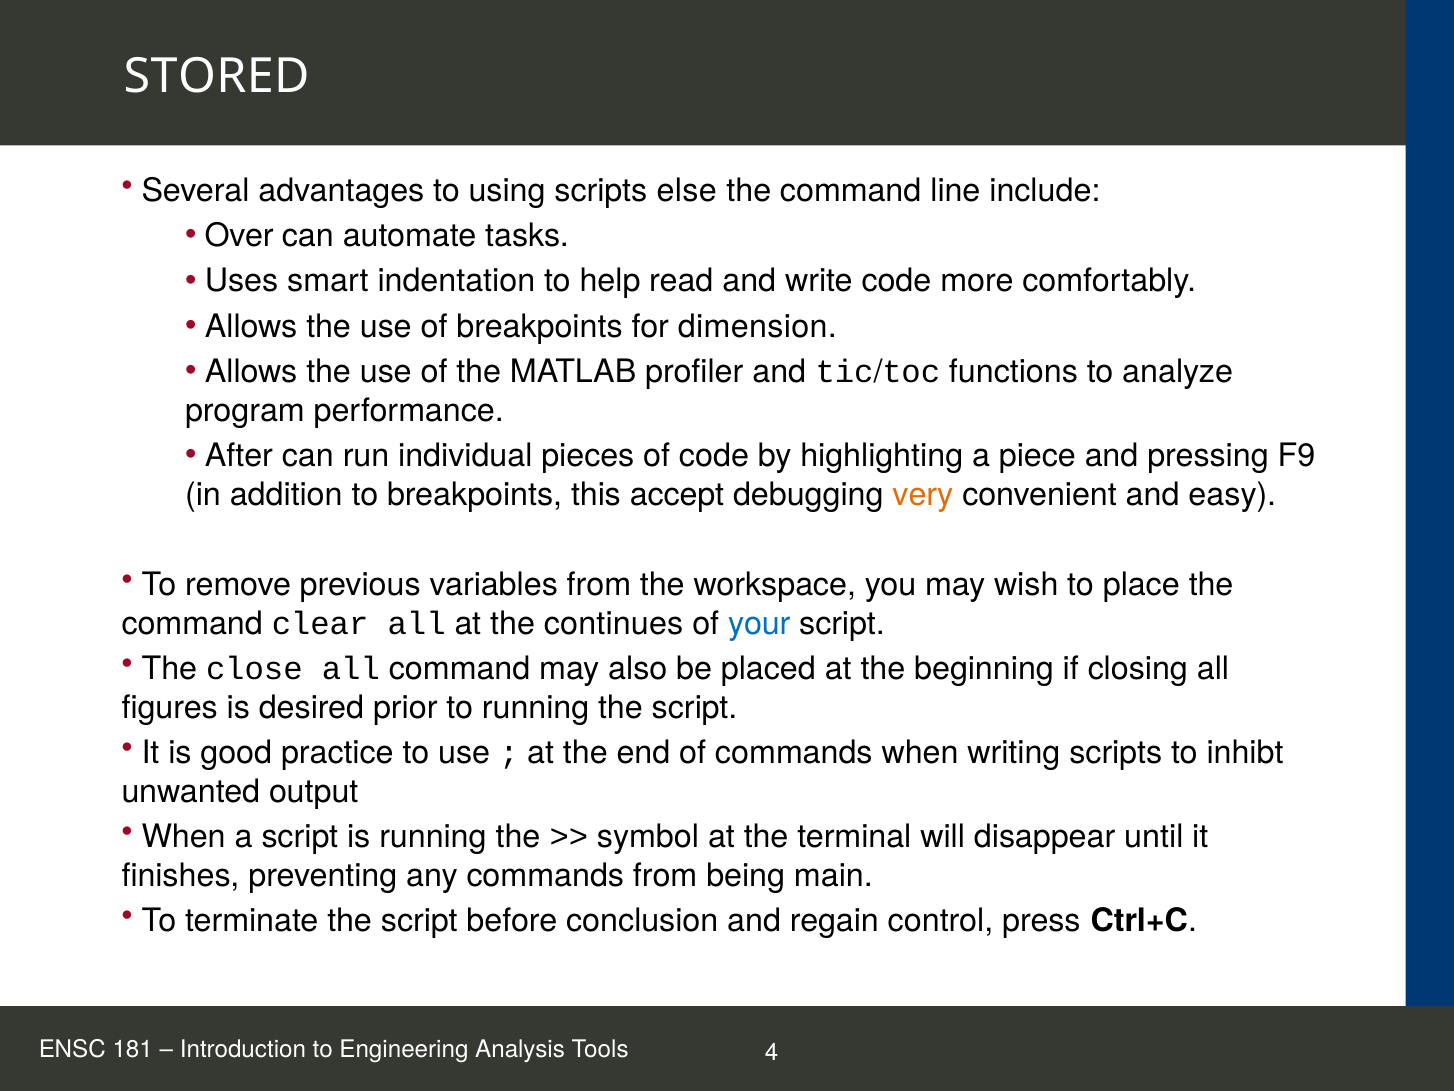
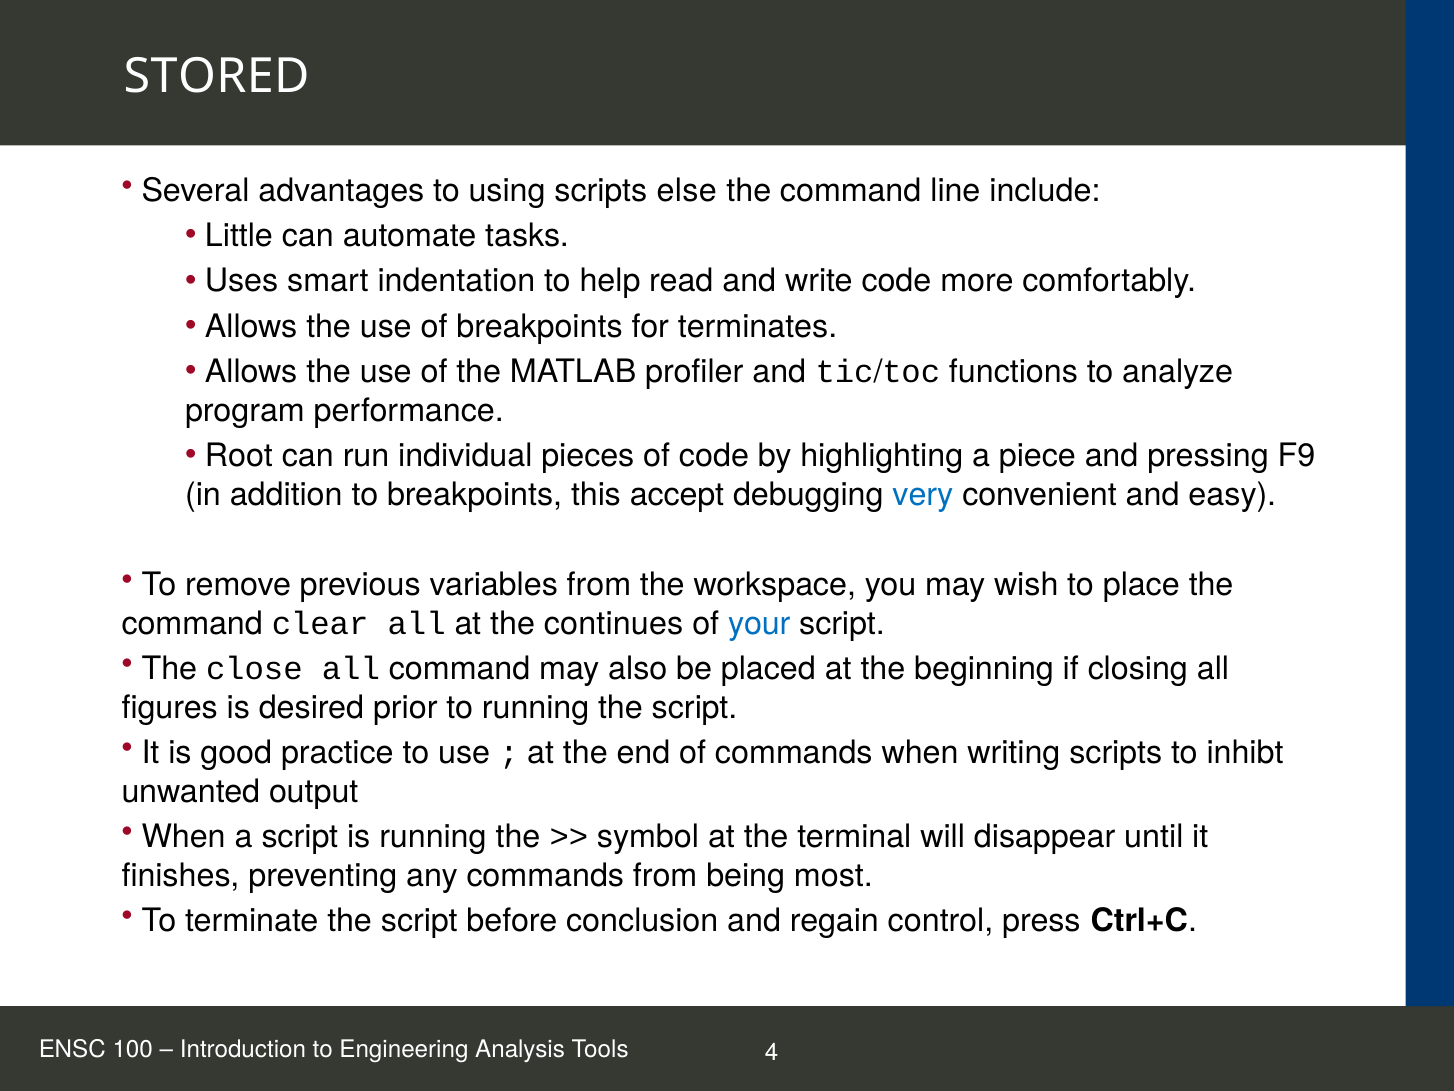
Over: Over -> Little
dimension: dimension -> terminates
After: After -> Root
very colour: orange -> blue
main: main -> most
181: 181 -> 100
